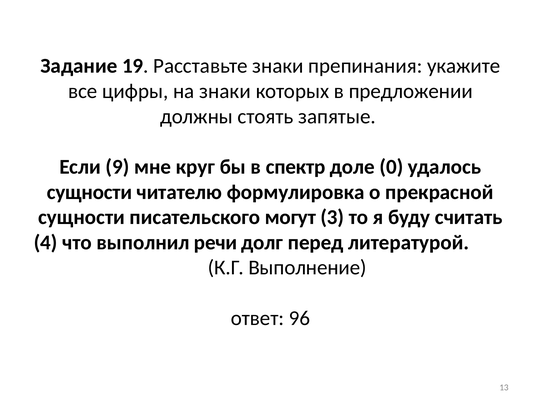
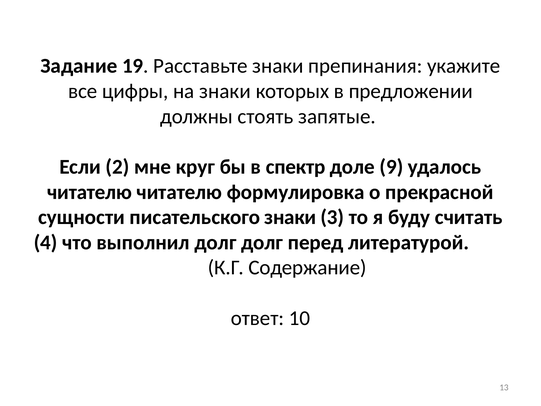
9: 9 -> 2
0: 0 -> 9
сущности at (90, 192): сущности -> читателю
писательского могут: могут -> знаки
выполнил речи: речи -> долг
Выполнение: Выполнение -> Содержание
96: 96 -> 10
